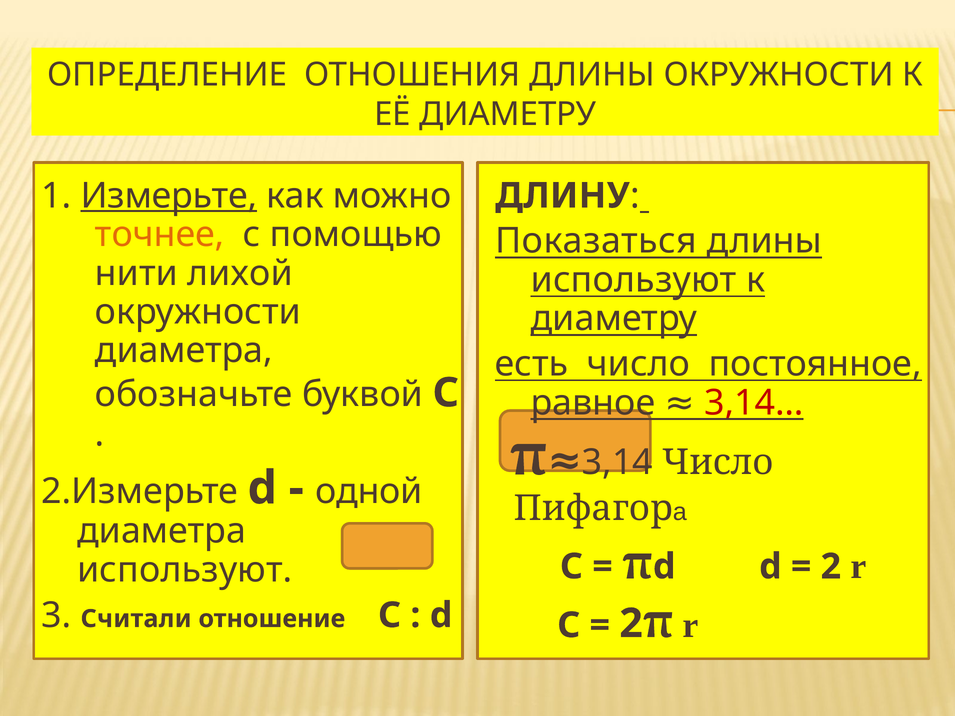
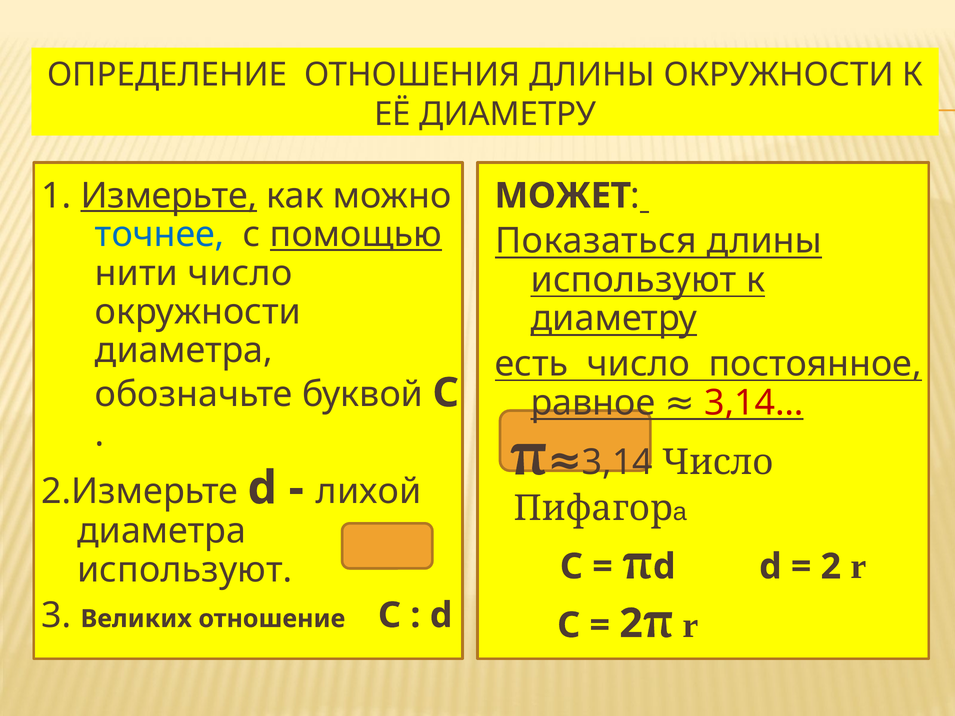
ДЛИНУ: ДЛИНУ -> МОЖЕТ
точнее colour: orange -> blue
помощью underline: none -> present
нити лихой: лихой -> число
одной: одной -> лихой
Считали: Считали -> Великих
